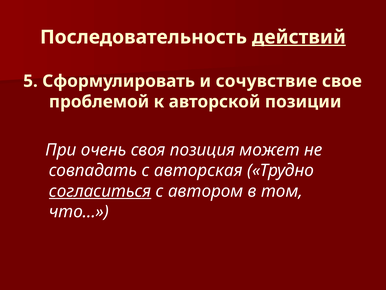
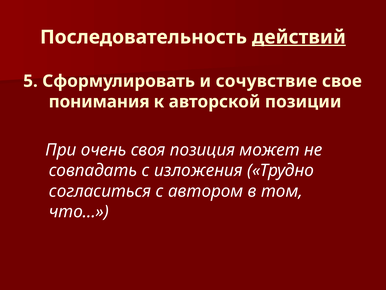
проблемой: проблемой -> понимания
авторская: авторская -> изложения
согласиться underline: present -> none
